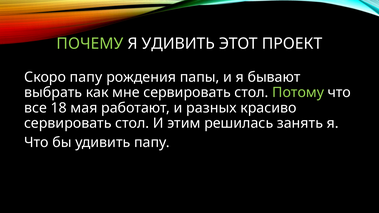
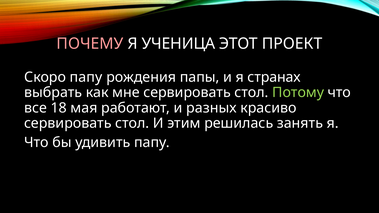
ПОЧЕМУ colour: light green -> pink
Я УДИВИТЬ: УДИВИТЬ -> УЧЕНИЦА
бывают: бывают -> странах
